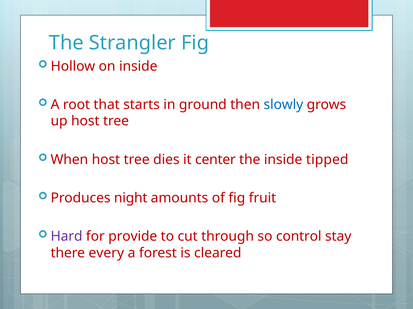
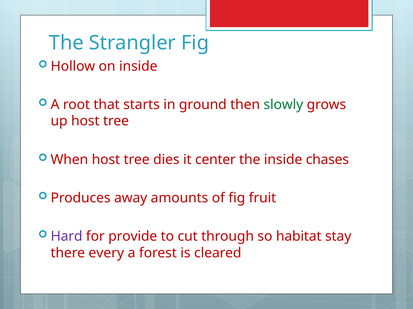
slowly colour: blue -> green
tipped: tipped -> chases
night: night -> away
control: control -> habitat
